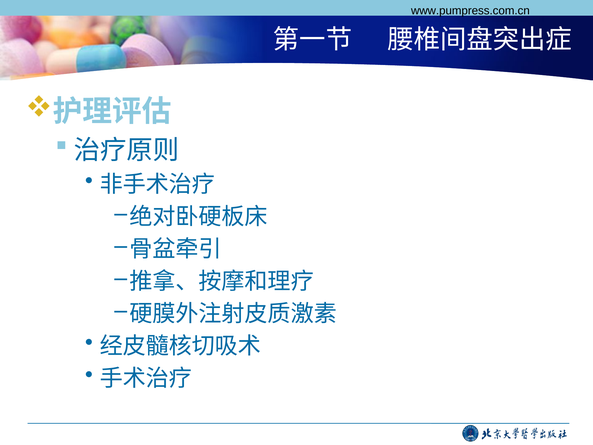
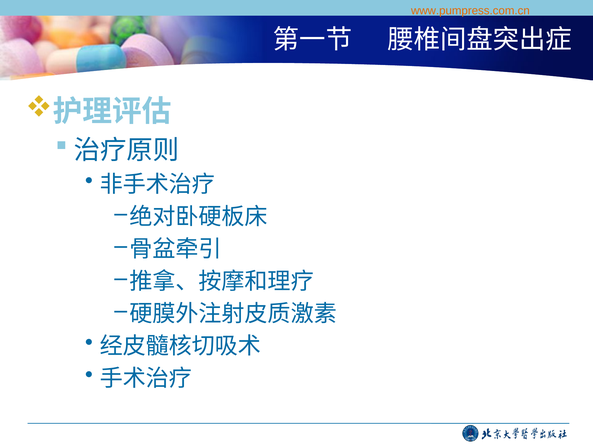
www.pumpress.com.cn colour: black -> orange
